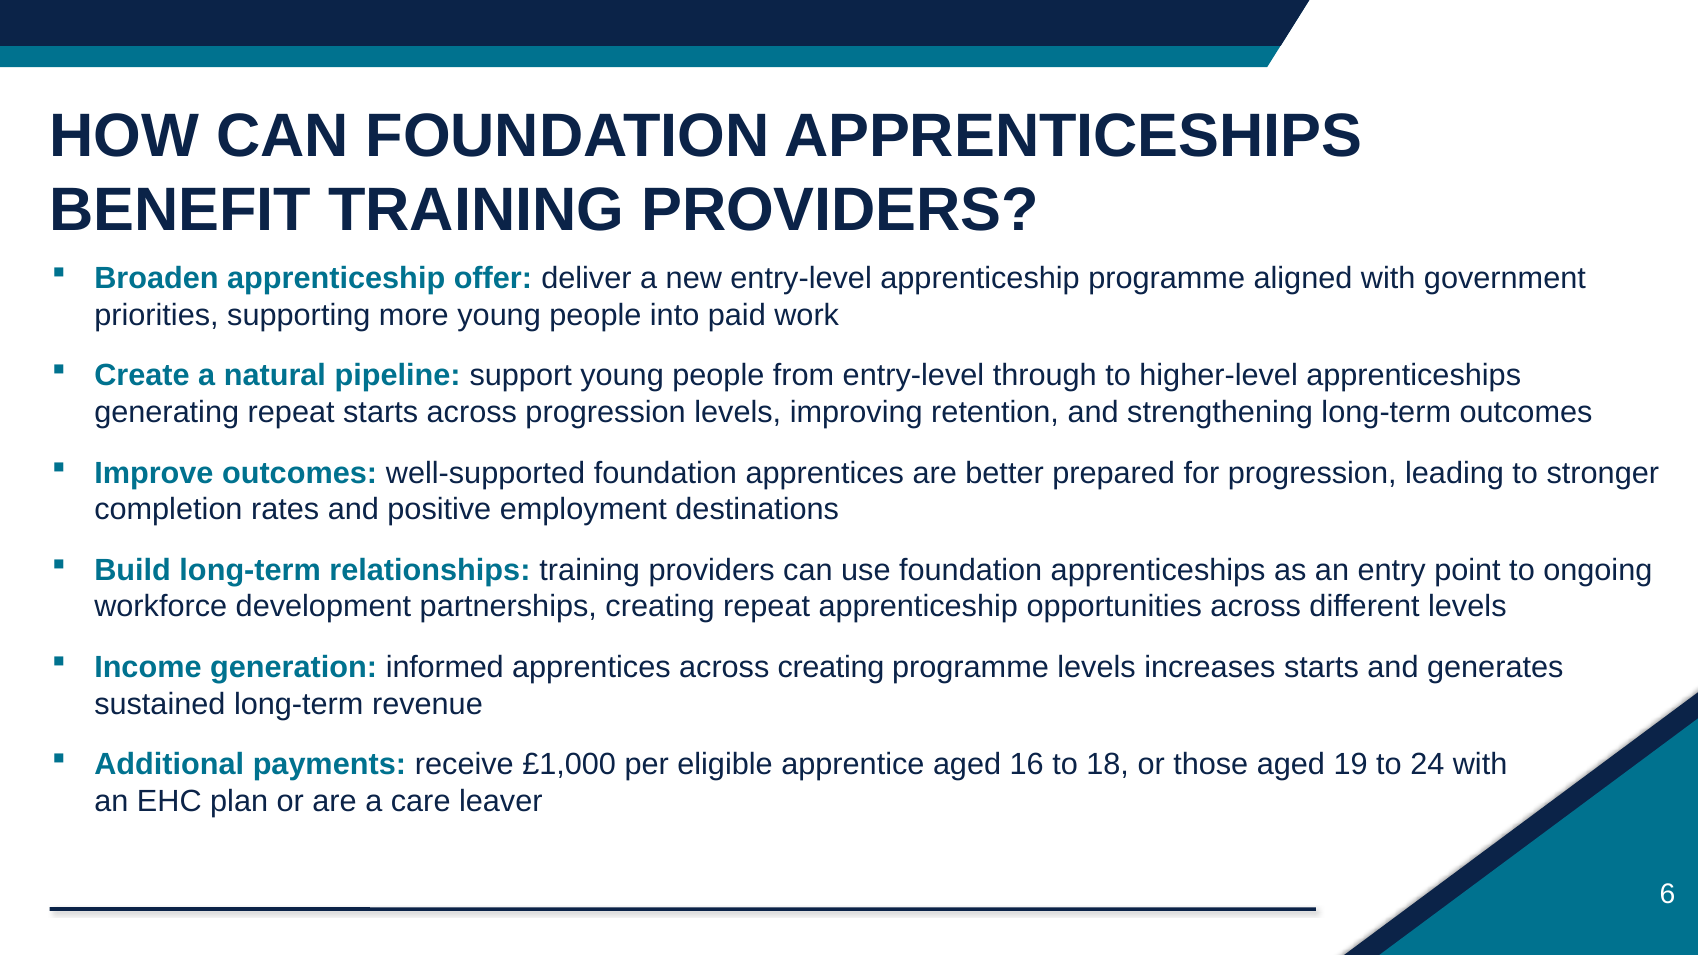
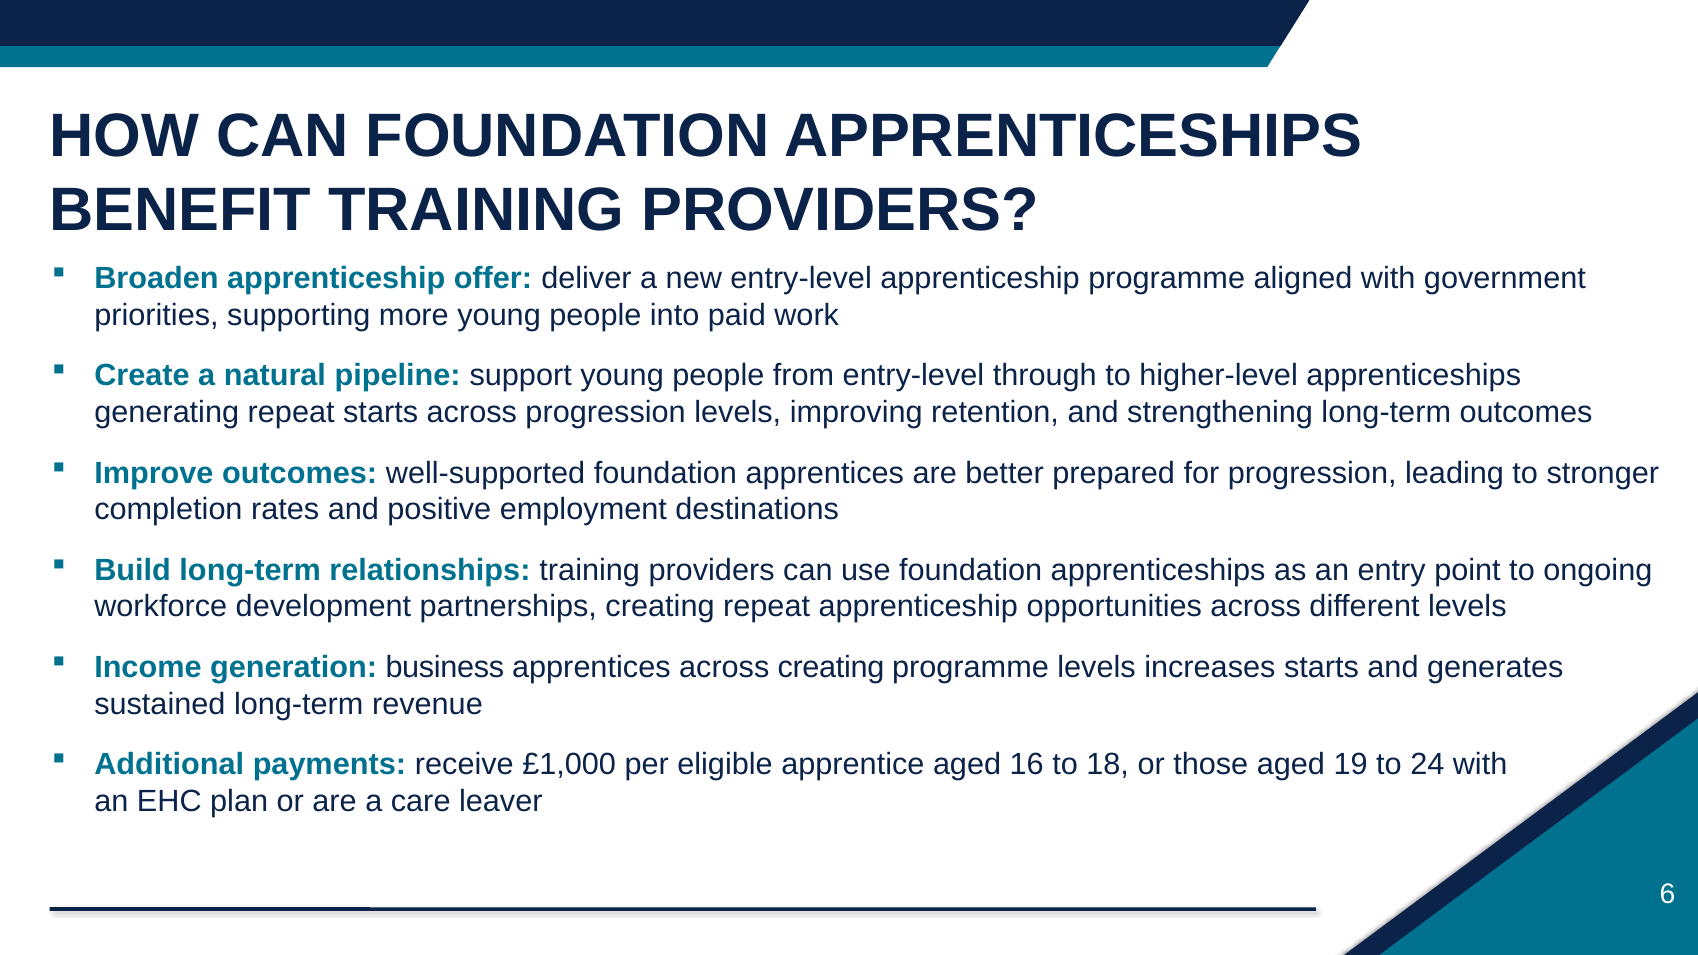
informed: informed -> business
